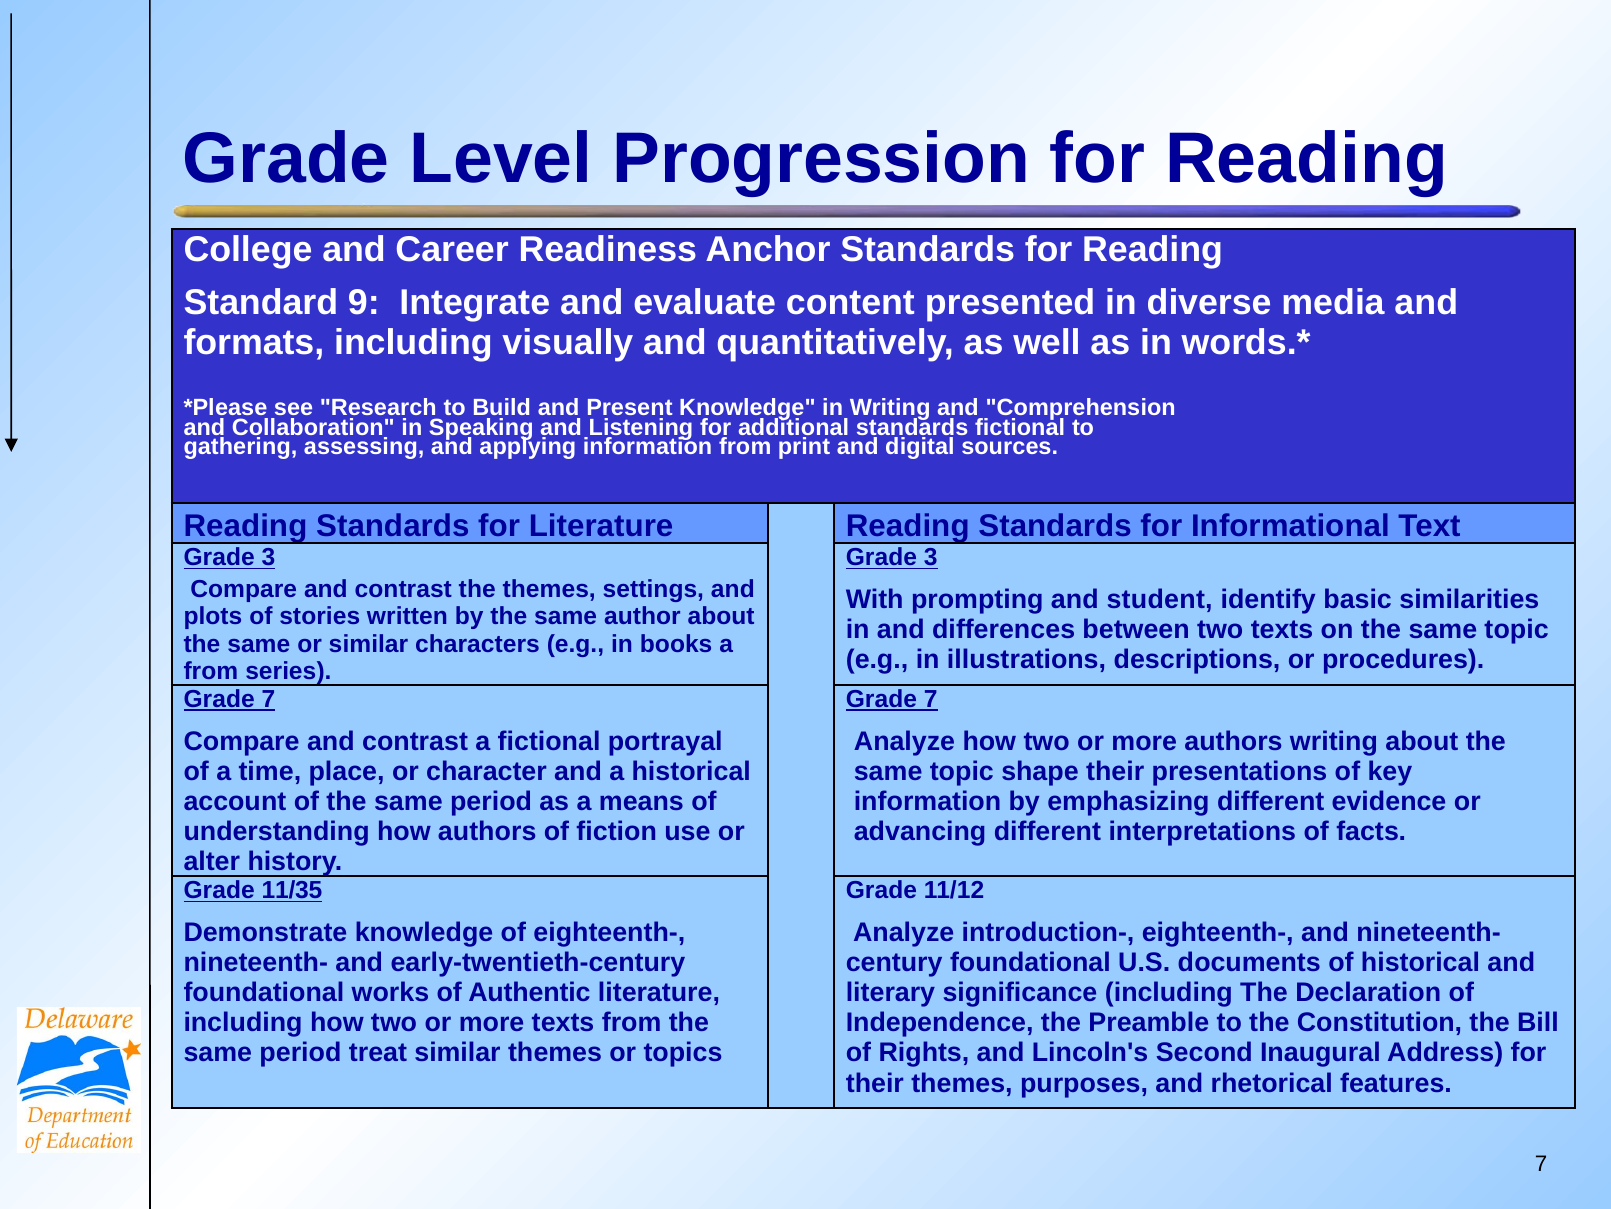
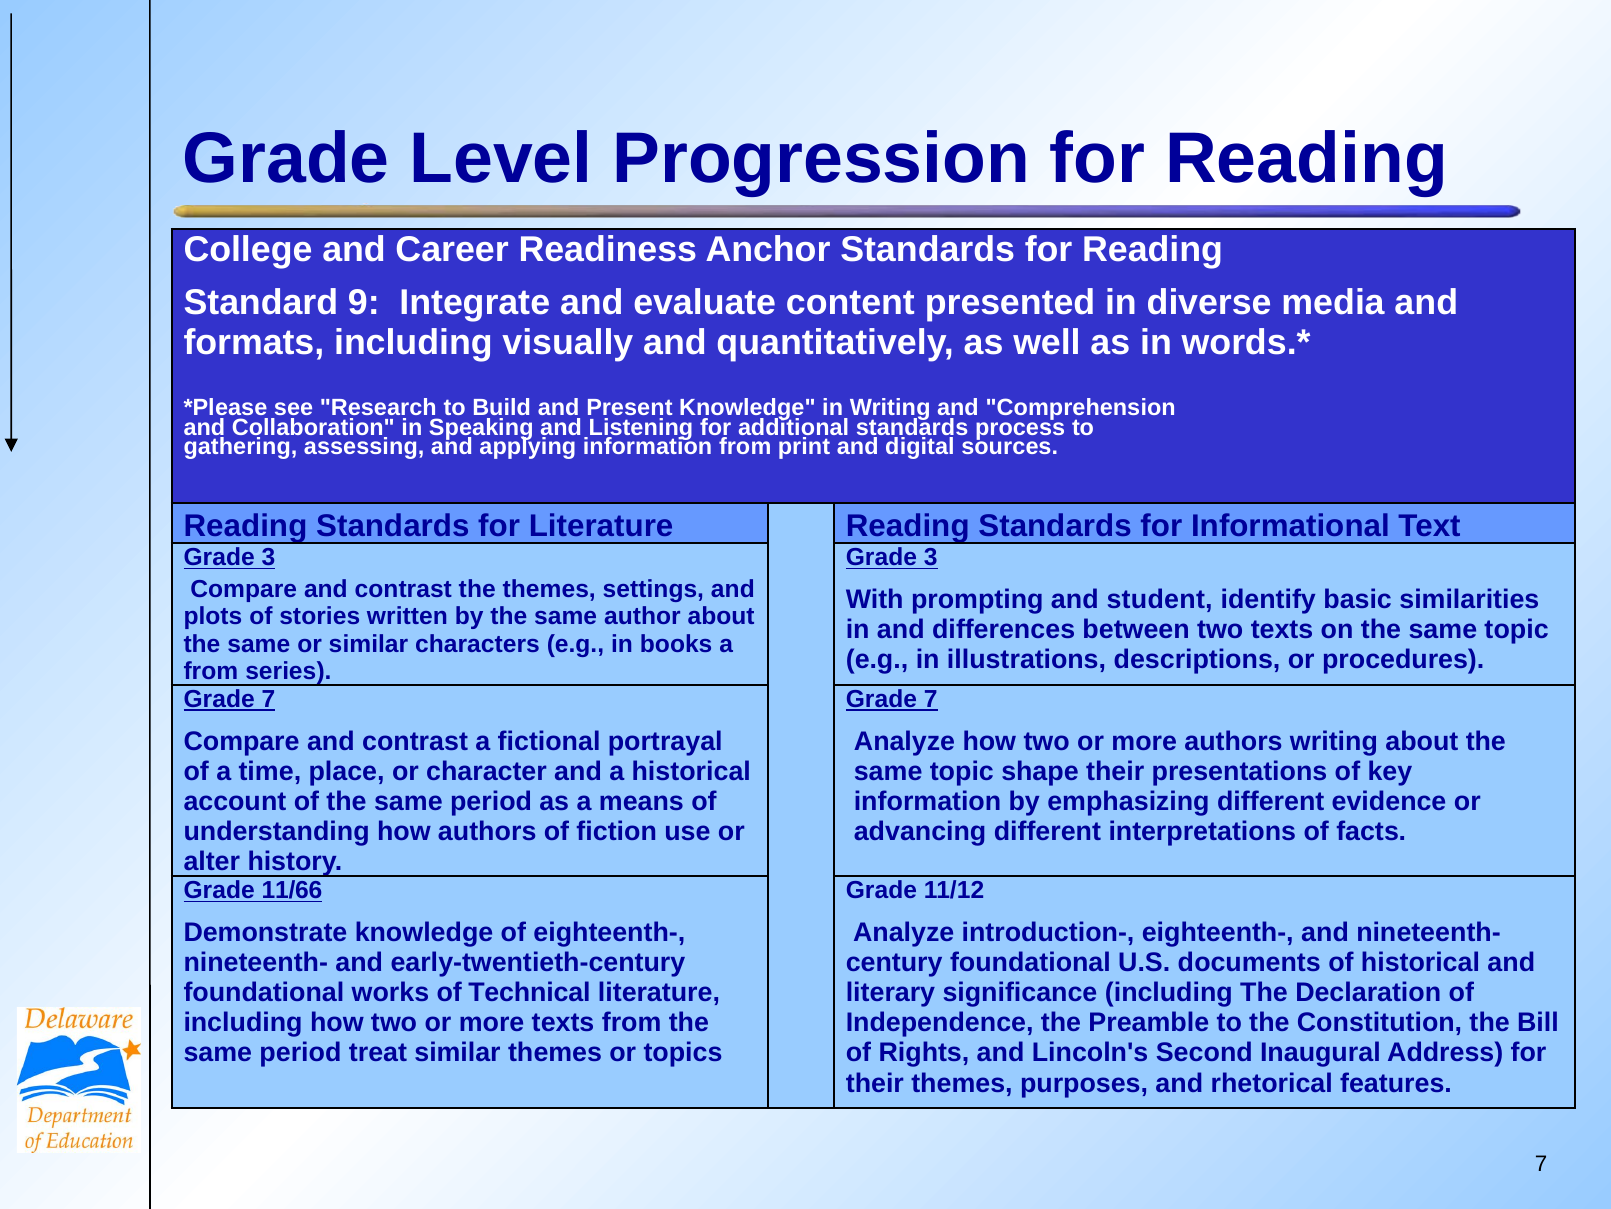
standards fictional: fictional -> process
11/35: 11/35 -> 11/66
Authentic: Authentic -> Technical
